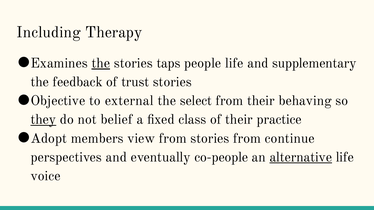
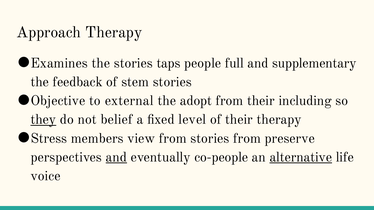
Including: Including -> Approach
the at (101, 63) underline: present -> none
people life: life -> full
trust: trust -> stem
select: select -> adopt
behaving: behaving -> including
class: class -> level
their practice: practice -> therapy
Adopt: Adopt -> Stress
continue: continue -> preserve
and at (116, 157) underline: none -> present
